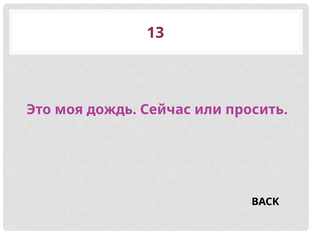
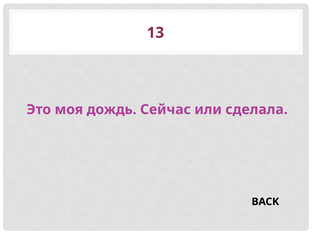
просить: просить -> сделала
